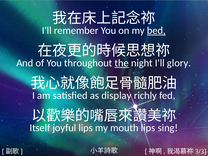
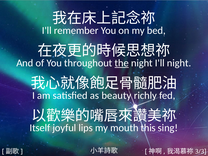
bed underline: present -> none
I'll glory: glory -> night
display: display -> beauty
mouth lips: lips -> this
